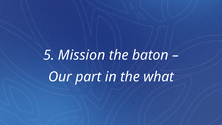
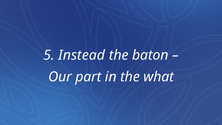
Mission: Mission -> Instead
